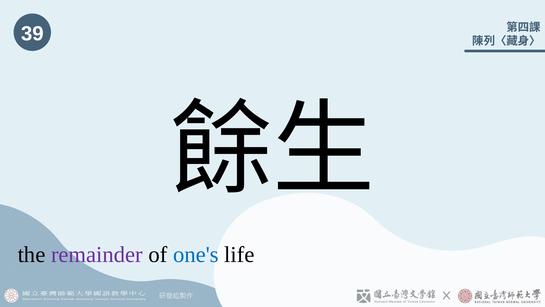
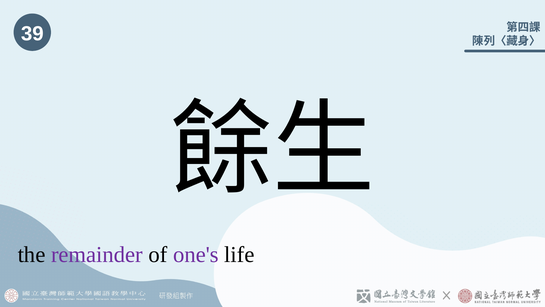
one's colour: blue -> purple
